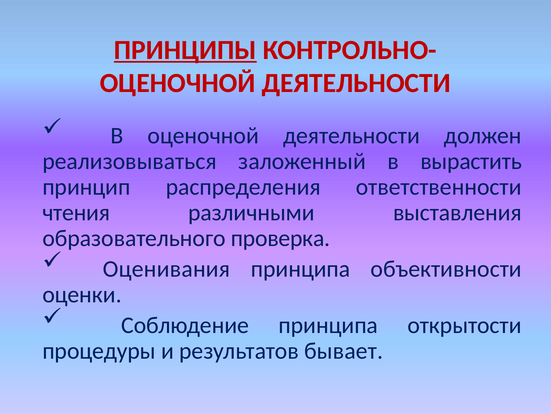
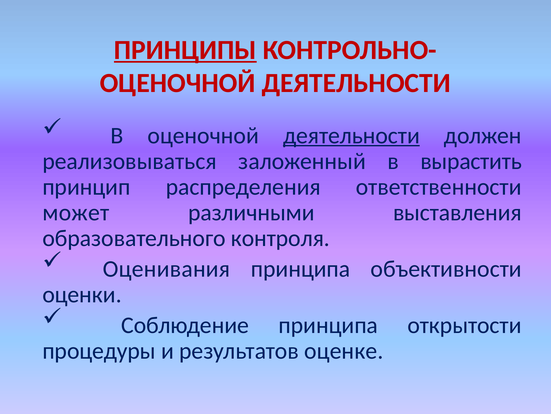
деятельности at (351, 135) underline: none -> present
чтения: чтения -> может
проверка: проверка -> контроля
бывает: бывает -> оценке
